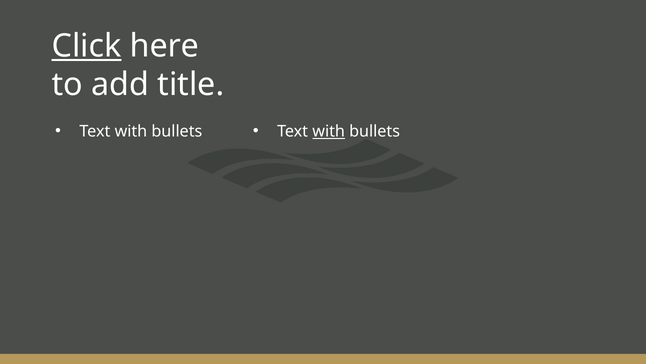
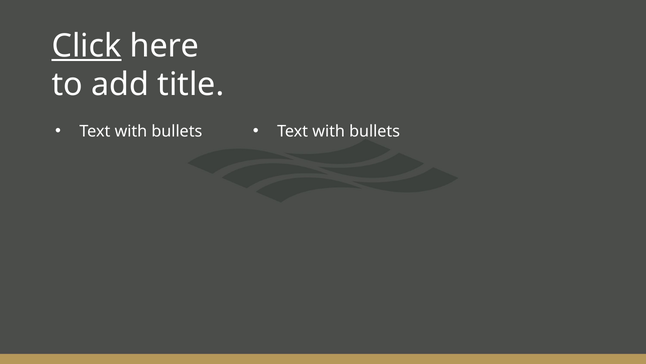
with at (329, 131) underline: present -> none
